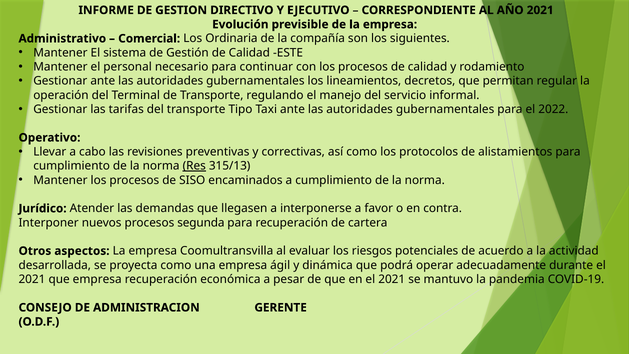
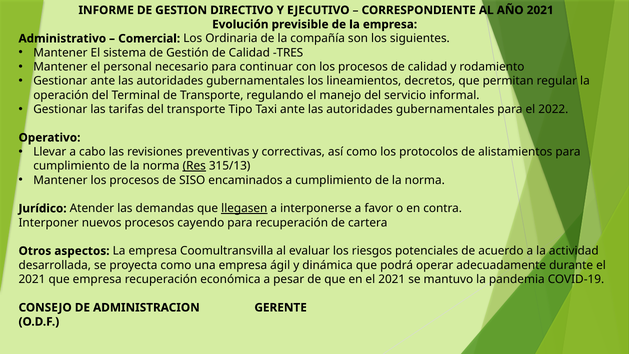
ESTE: ESTE -> TRES
llegasen underline: none -> present
segunda: segunda -> cayendo
